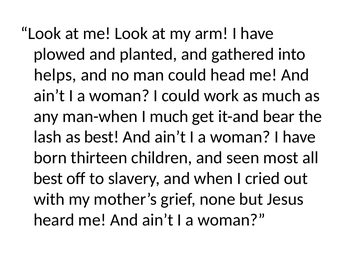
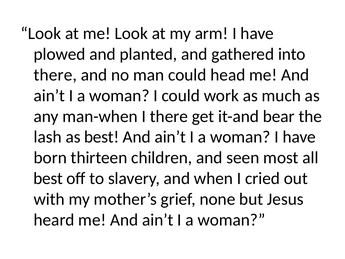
helps at (55, 75): helps -> there
I much: much -> there
